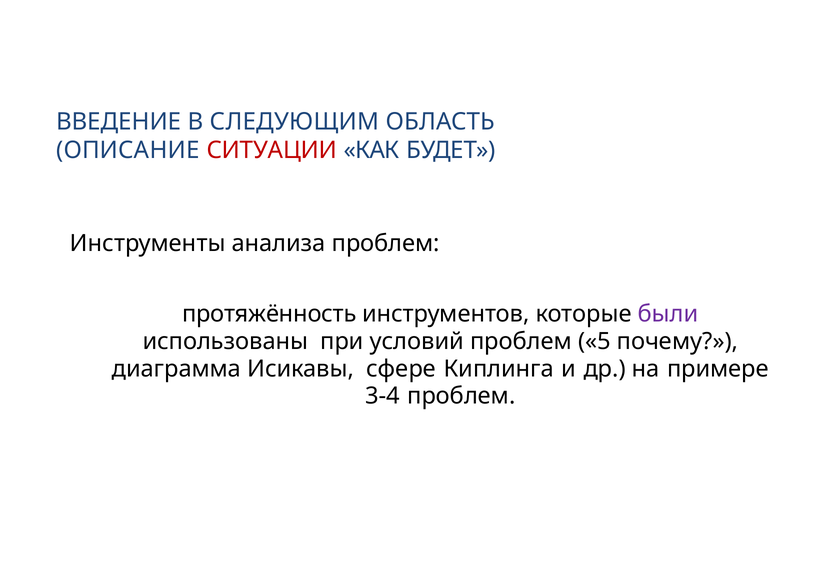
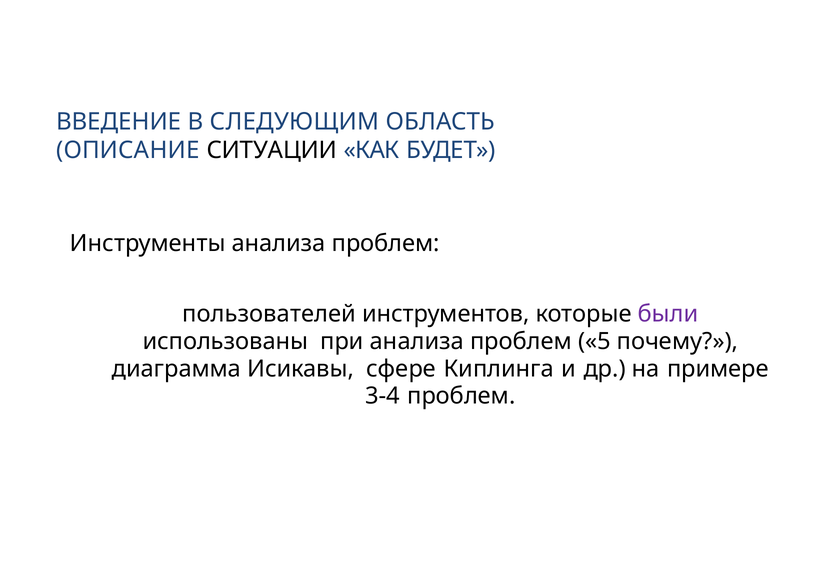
СИТУАЦИИ colour: red -> black
протяжённость: протяжённость -> пользователей
при условий: условий -> анализа
